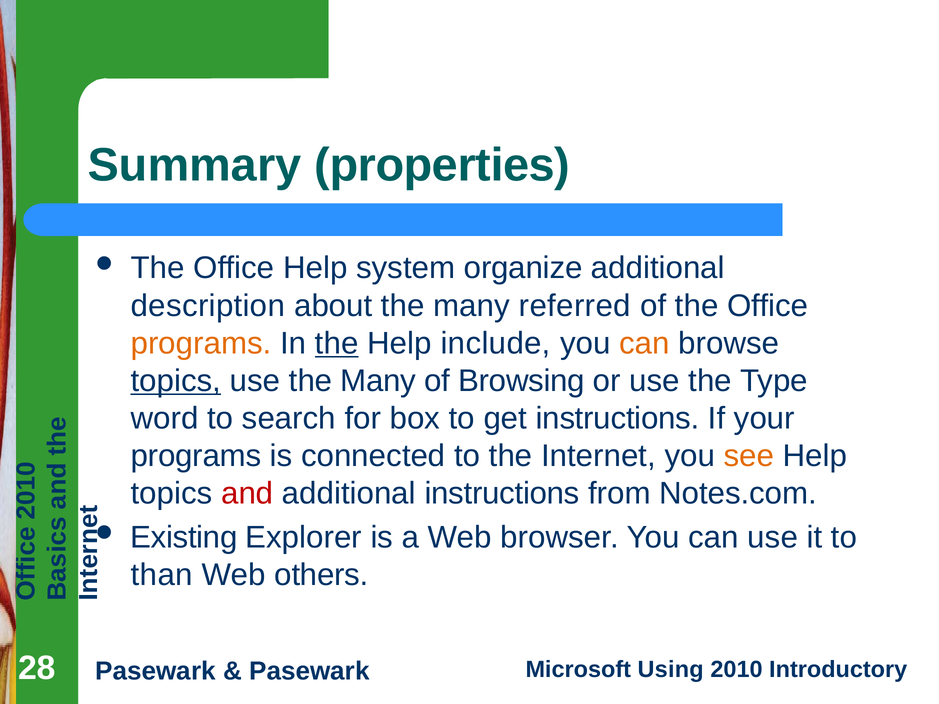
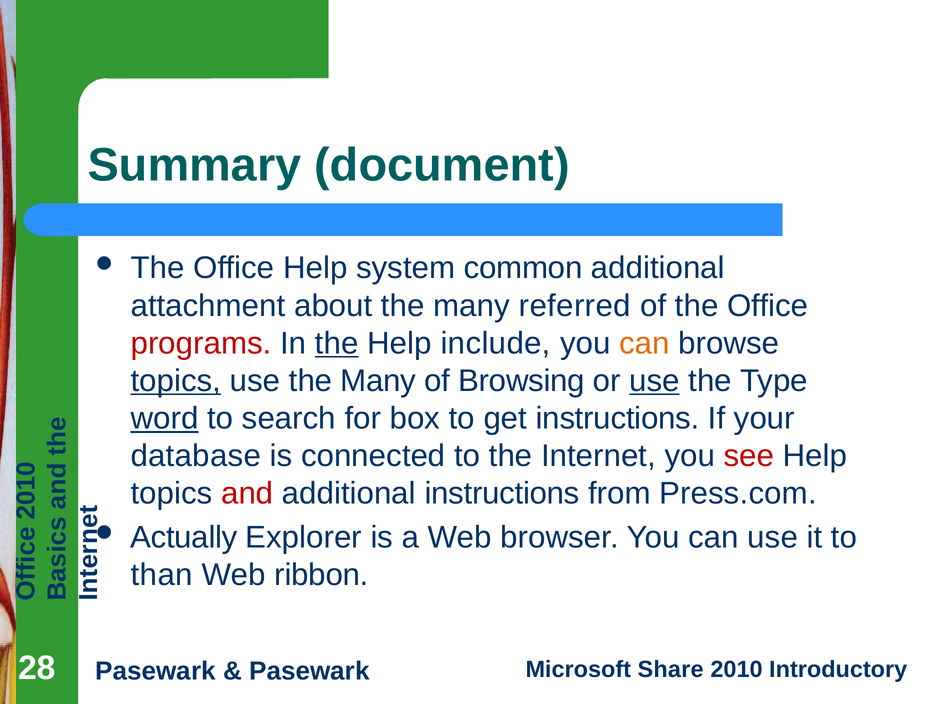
properties: properties -> document
organize: organize -> common
description: description -> attachment
programs at (201, 343) colour: orange -> red
use at (654, 381) underline: none -> present
word underline: none -> present
programs at (196, 456): programs -> database
see colour: orange -> red
Notes.com: Notes.com -> Press.com
Existing: Existing -> Actually
others: others -> ribbon
Using: Using -> Share
